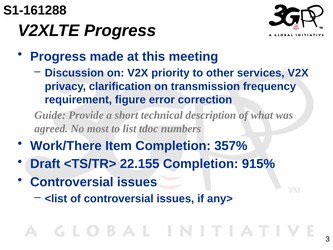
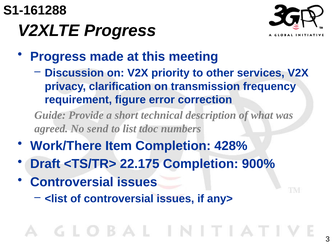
most: most -> send
357%: 357% -> 428%
22.155: 22.155 -> 22.175
915%: 915% -> 900%
